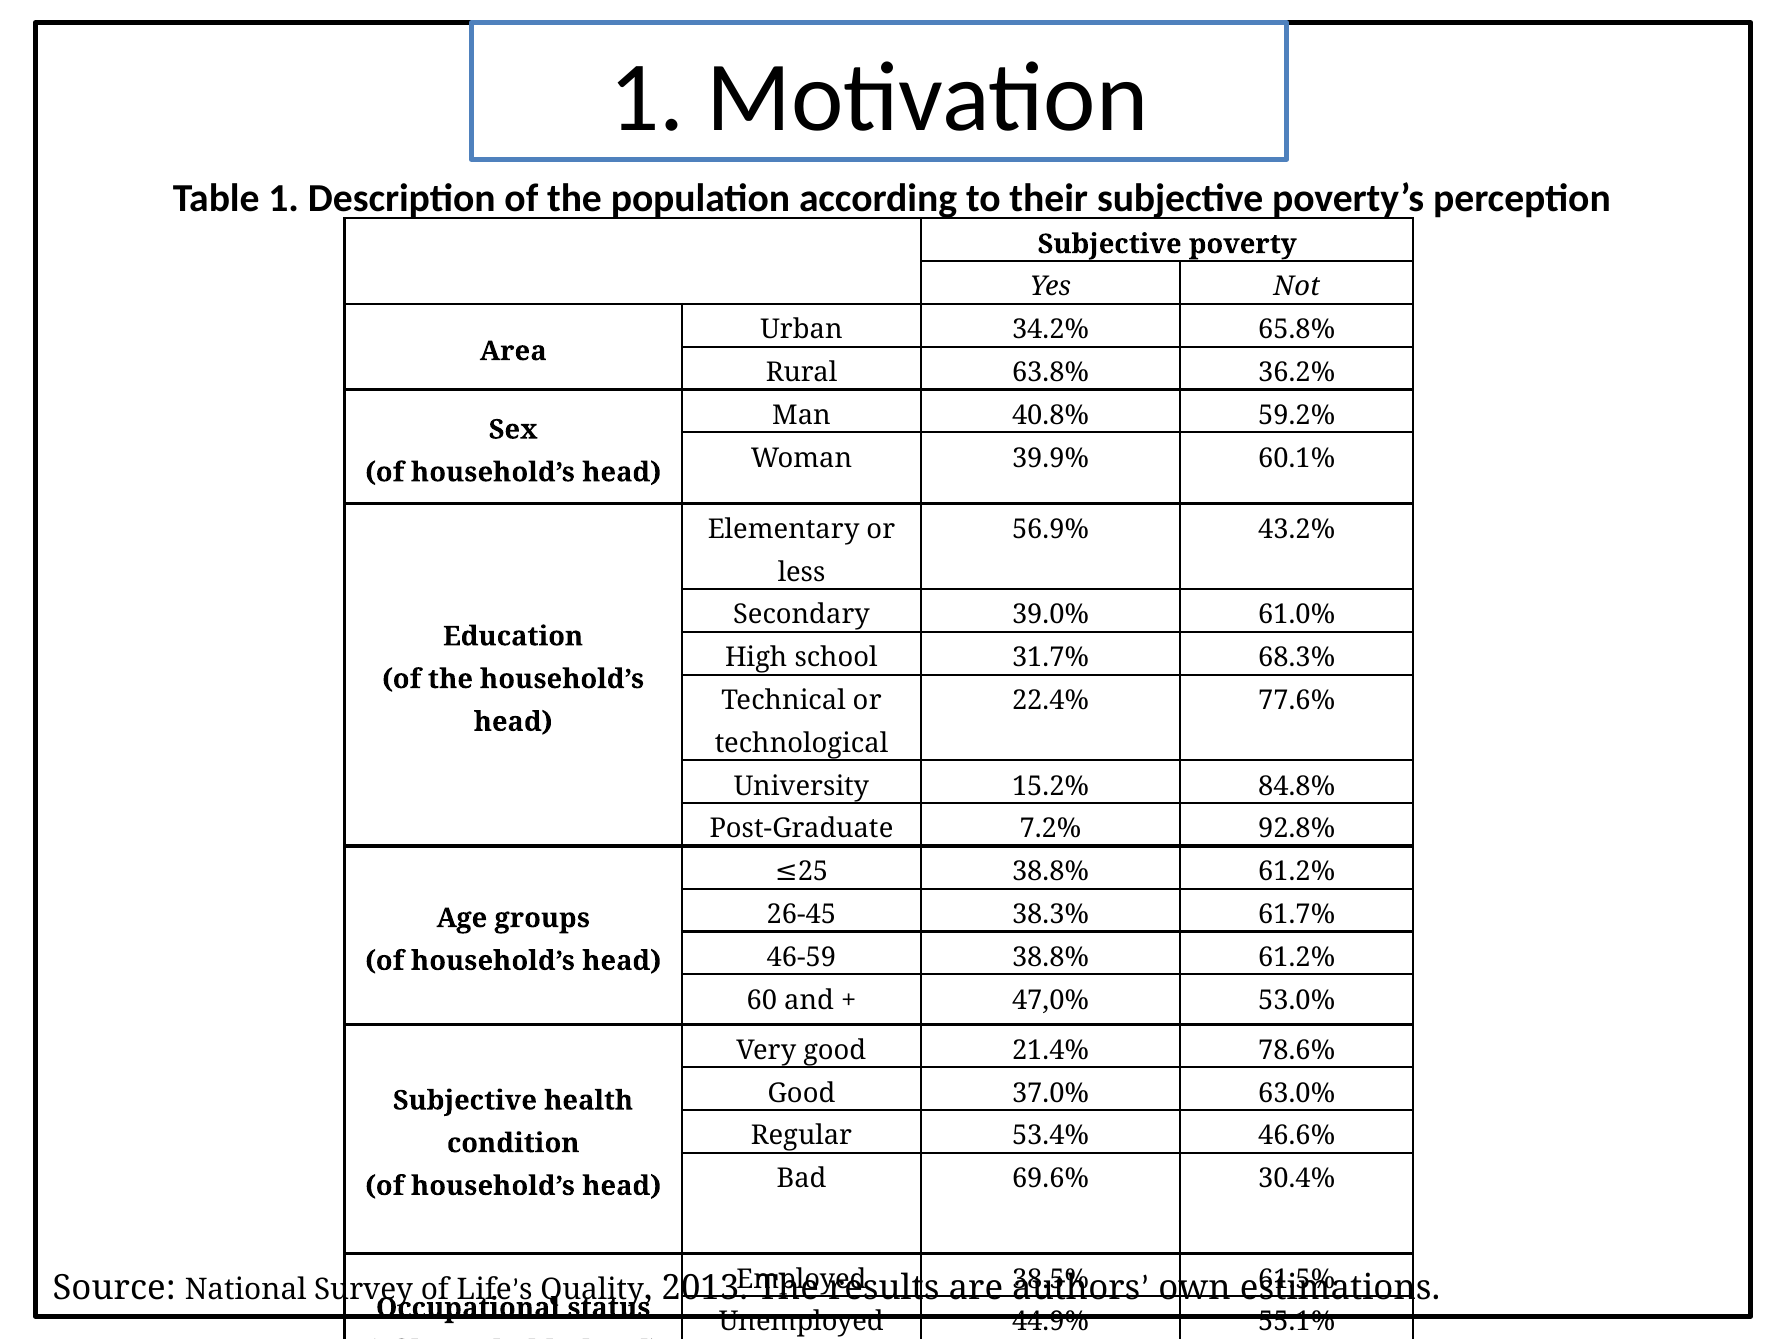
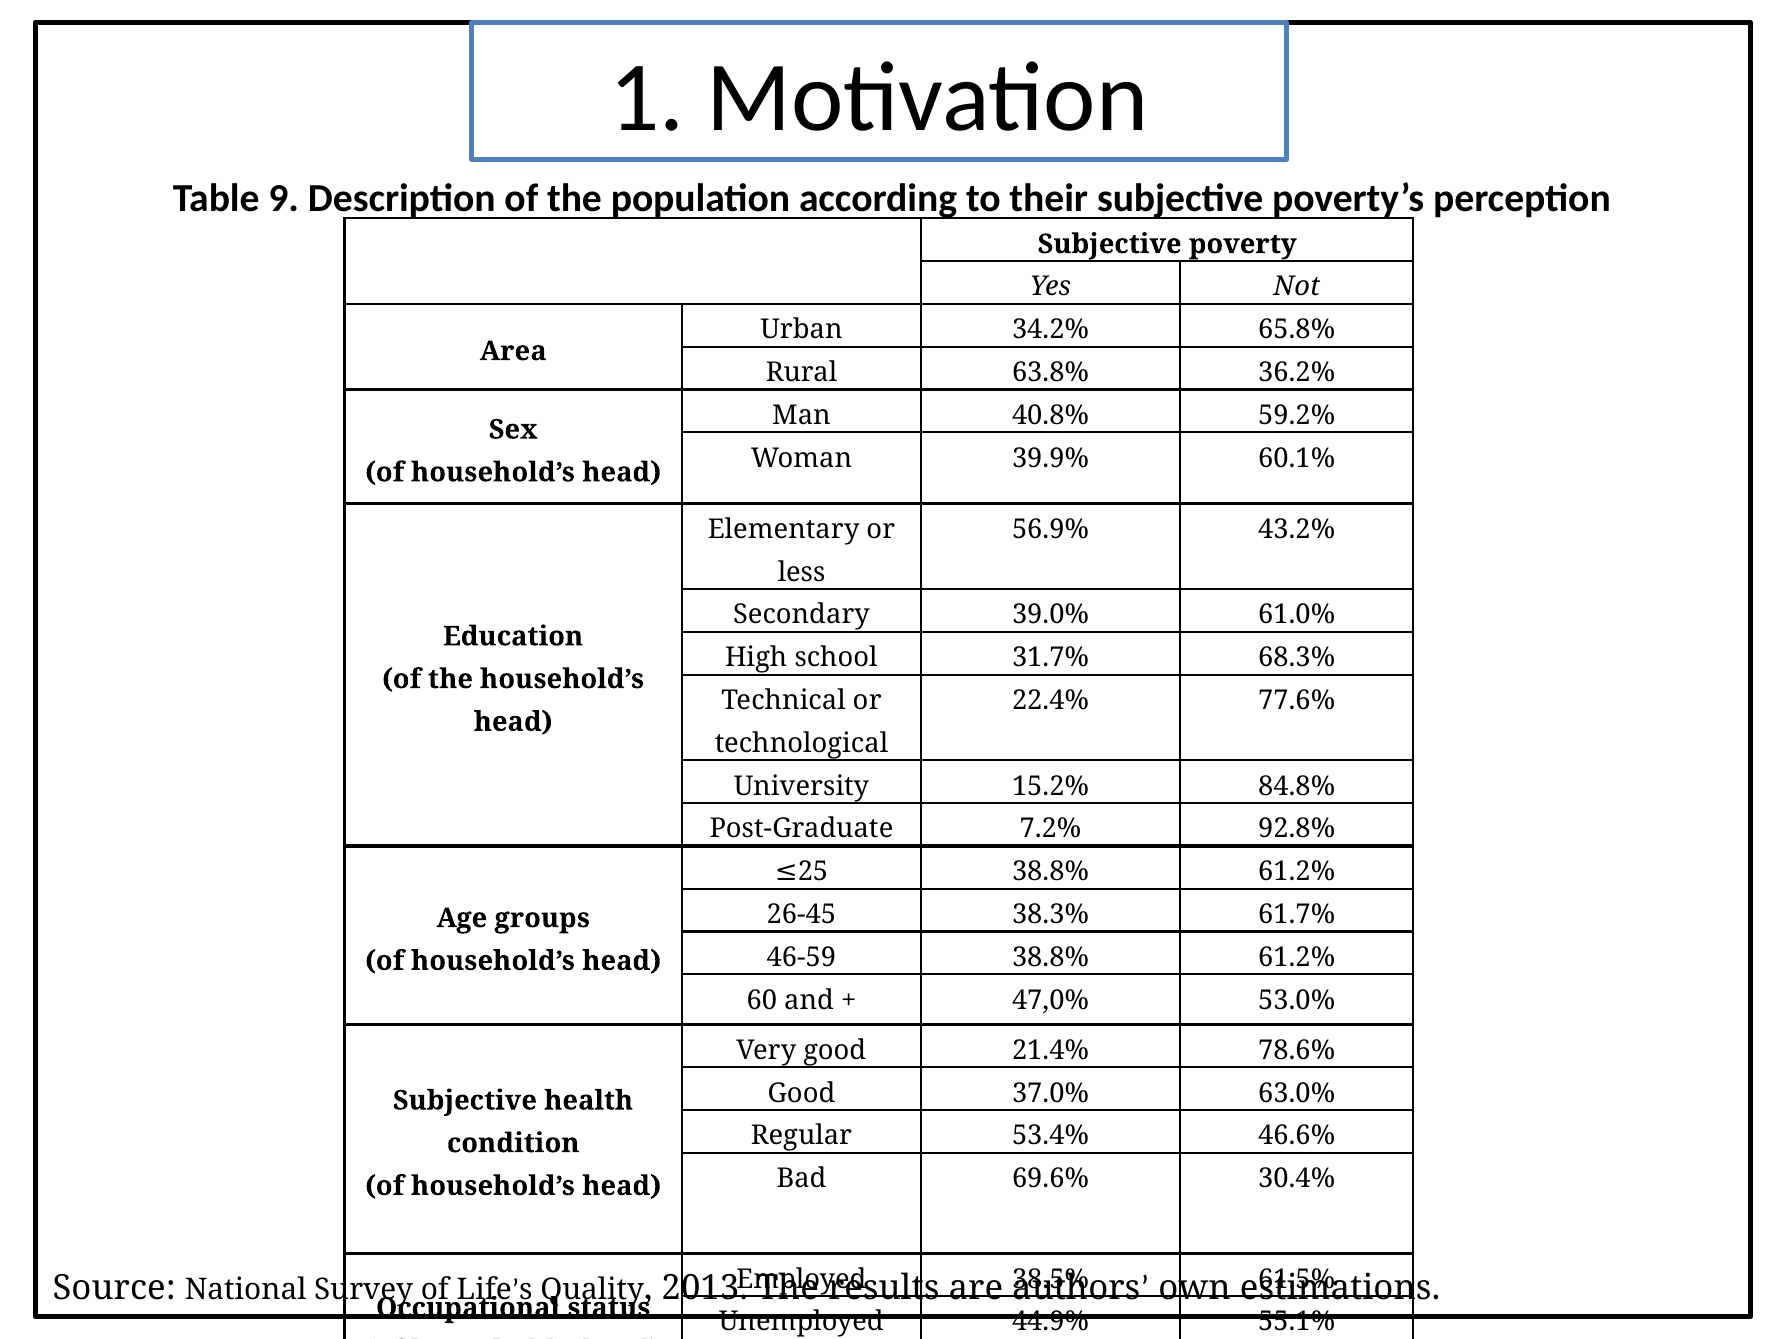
Table 1: 1 -> 9
